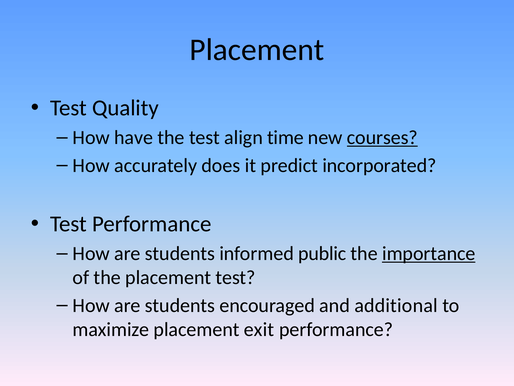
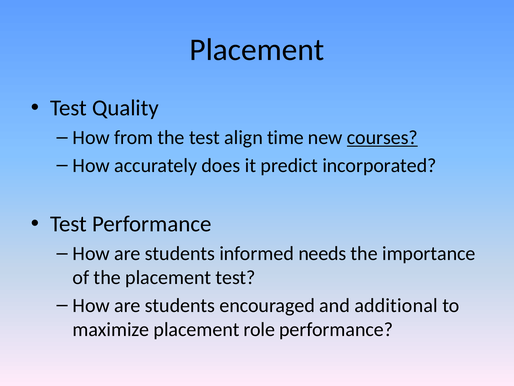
have: have -> from
public: public -> needs
importance underline: present -> none
exit: exit -> role
